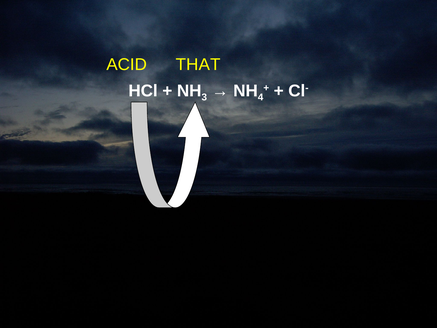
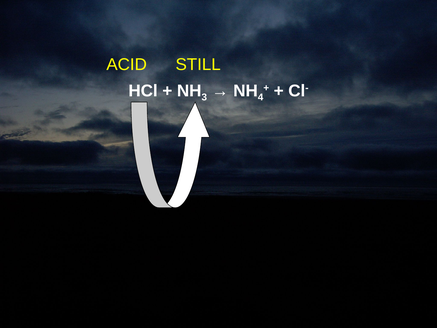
THAT: THAT -> STILL
